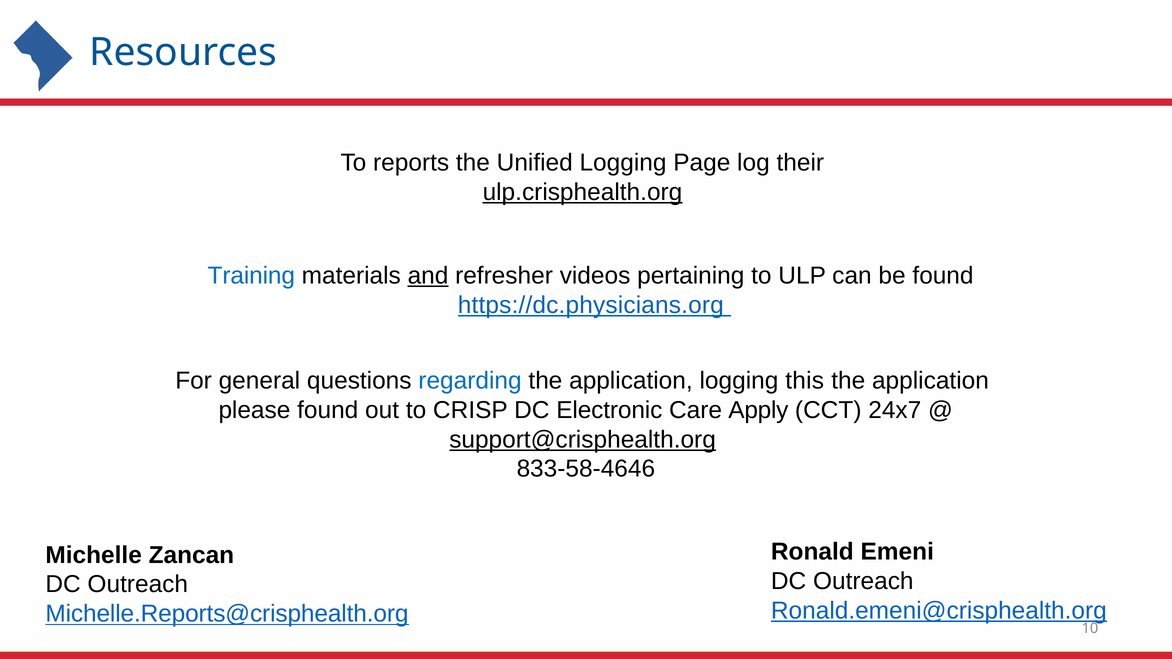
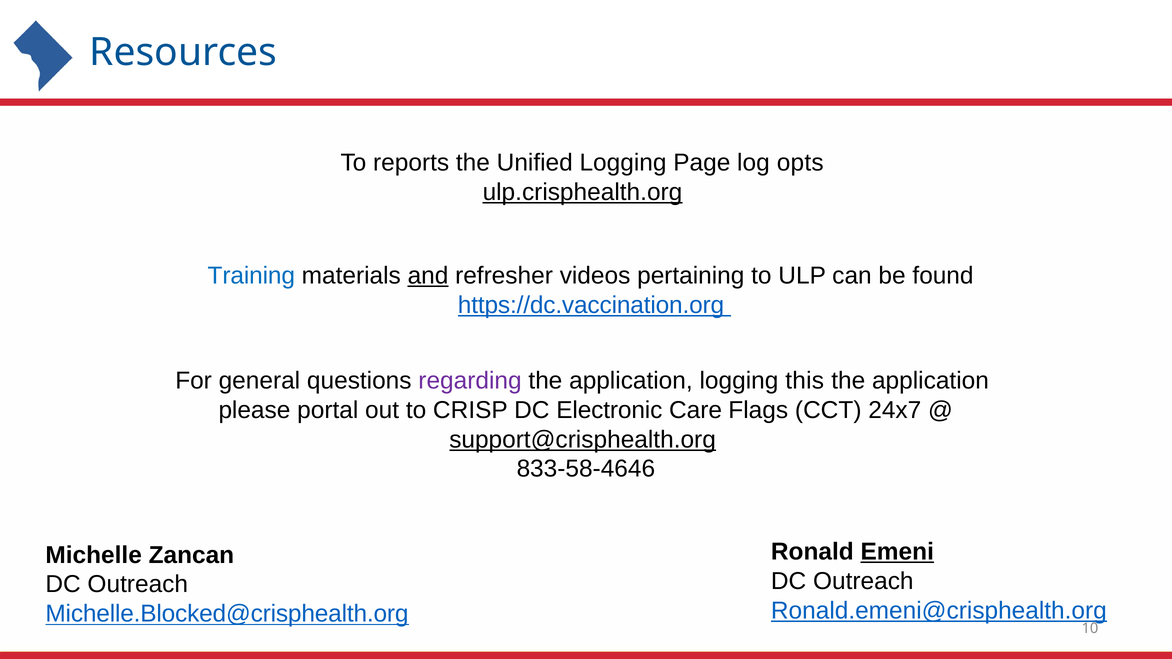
their: their -> opts
https://dc.physicians.org: https://dc.physicians.org -> https://dc.vaccination.org
regarding colour: blue -> purple
please found: found -> portal
Apply: Apply -> Flags
Emeni underline: none -> present
Michelle.Reports@crisphealth.org: Michelle.Reports@crisphealth.org -> Michelle.Blocked@crisphealth.org
